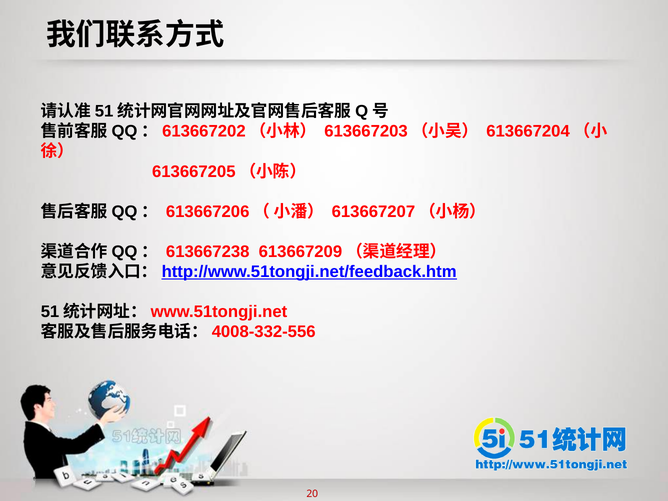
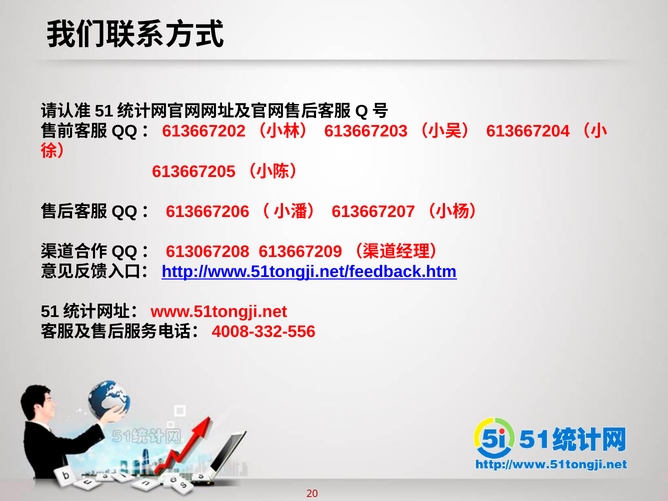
613667238: 613667238 -> 613067208
